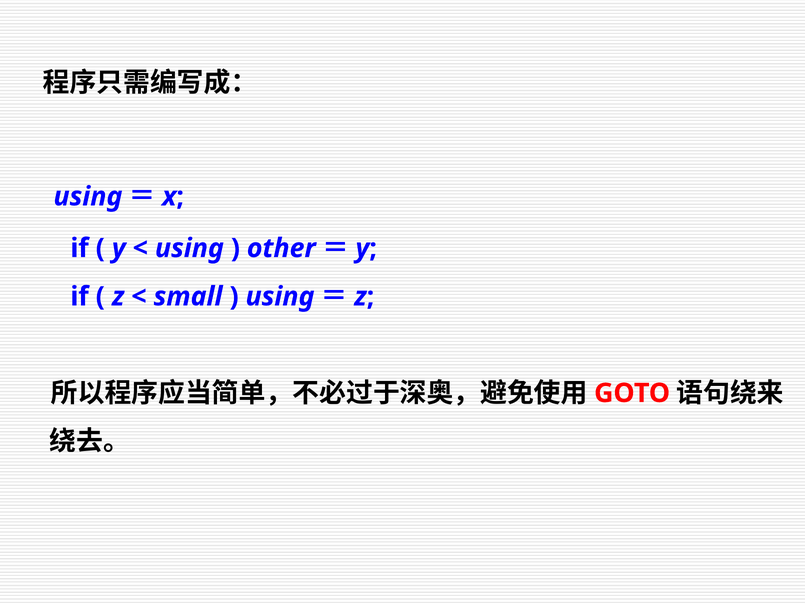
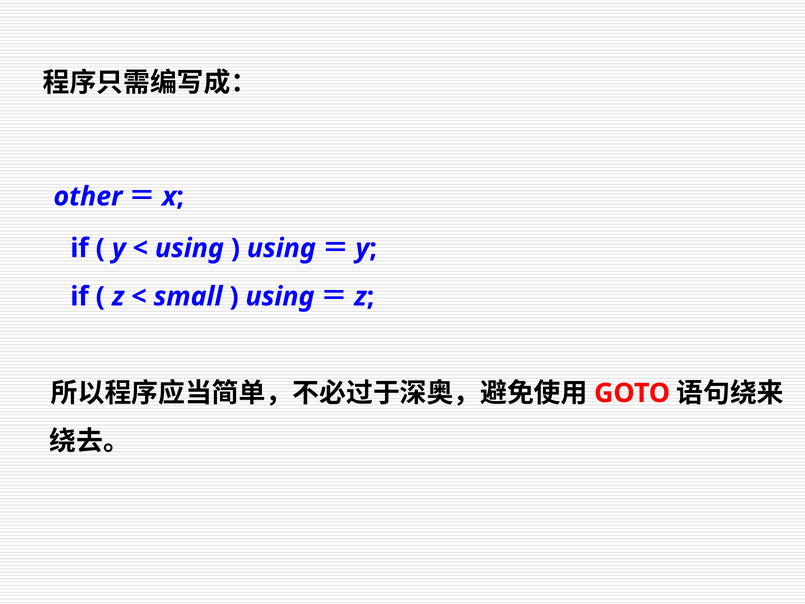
using at (88, 196): using -> other
other at (281, 248): other -> using
